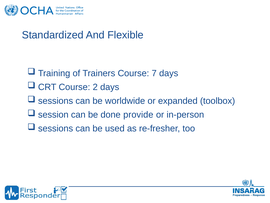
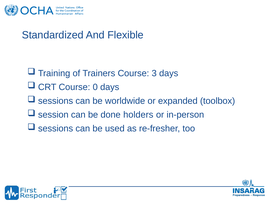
7: 7 -> 3
2: 2 -> 0
provide: provide -> holders
